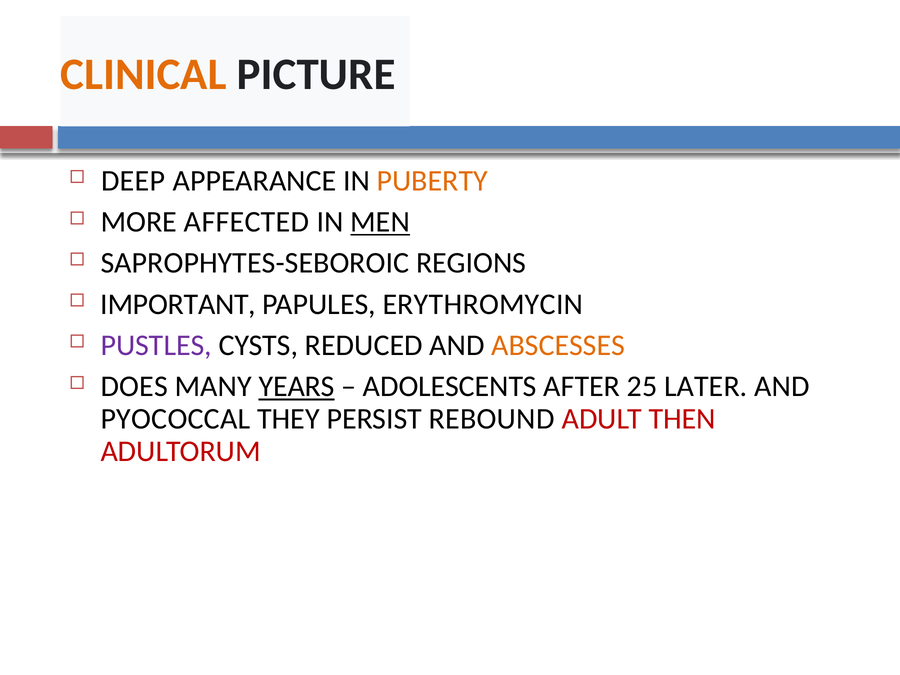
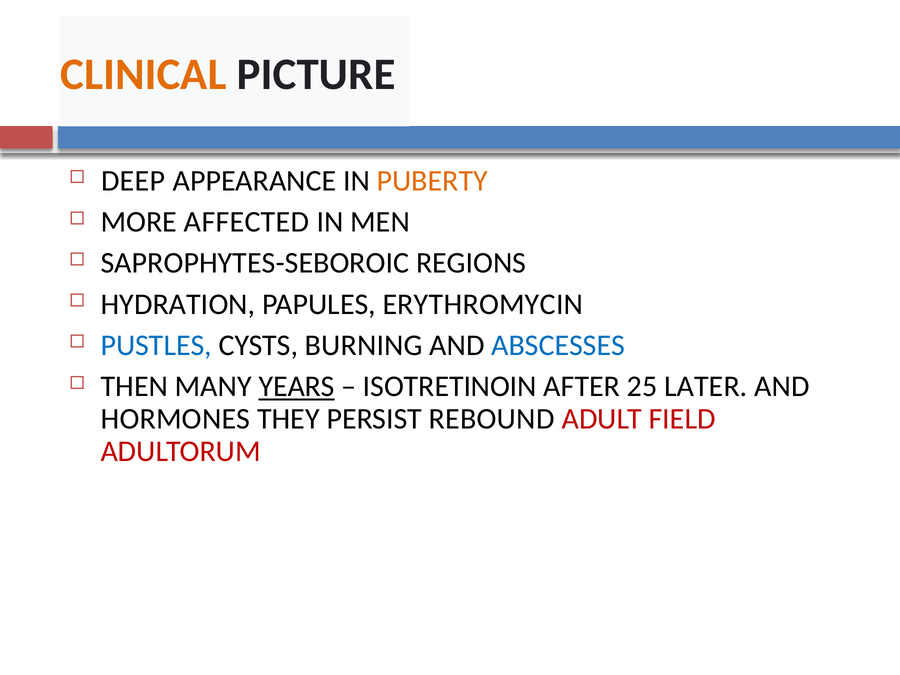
MEN underline: present -> none
IMPORTANT: IMPORTANT -> HYDRATION
PUSTLES colour: purple -> blue
REDUCED: REDUCED -> BURNING
ABSCESSES colour: orange -> blue
DOES: DOES -> THEN
ADOLESCENTS: ADOLESCENTS -> ISOTRETINOIN
PYOCOCCAL: PYOCOCCAL -> HORMONES
THEN: THEN -> FIELD
